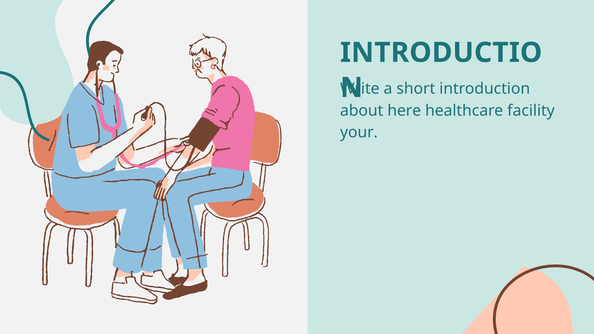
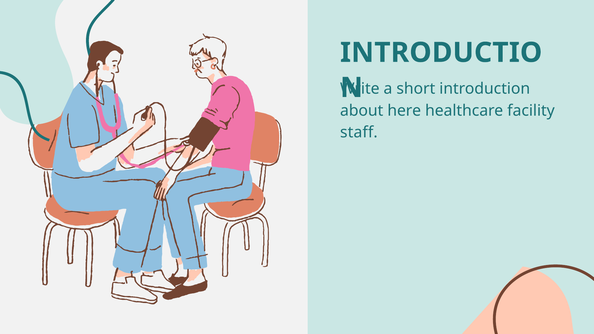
your: your -> staff
